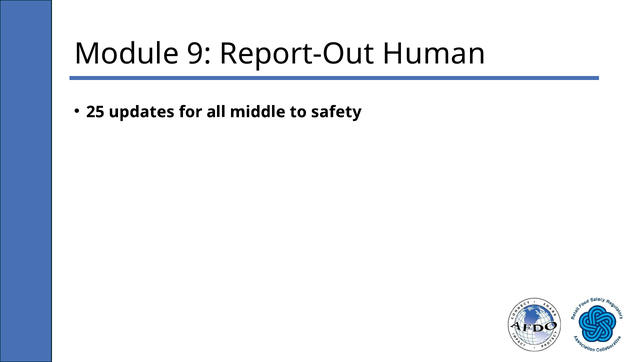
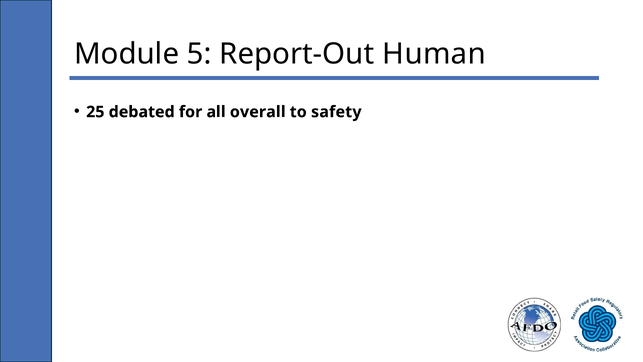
9: 9 -> 5
updates: updates -> debated
middle: middle -> overall
